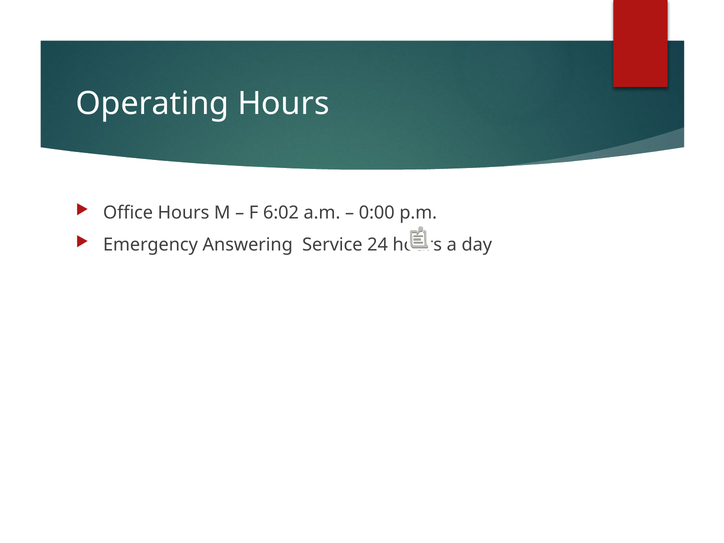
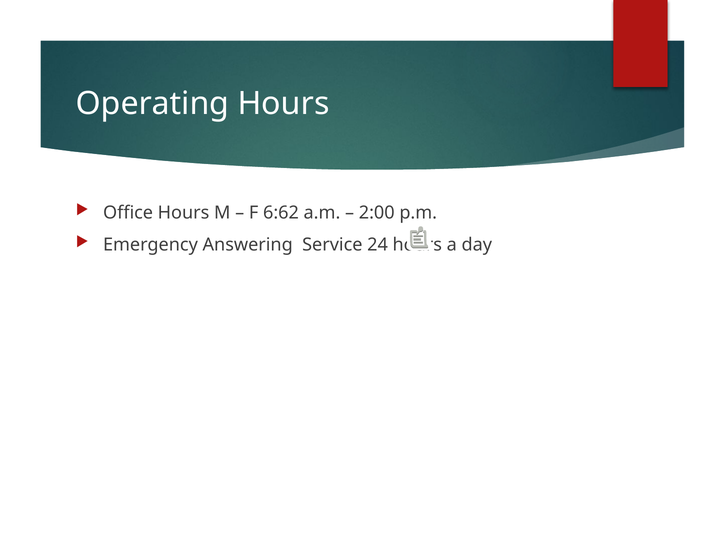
6:02: 6:02 -> 6:62
0:00: 0:00 -> 2:00
